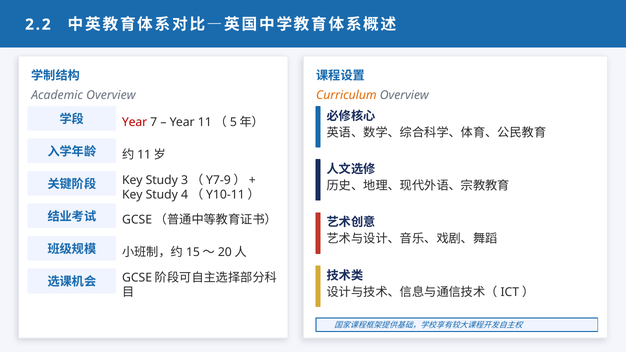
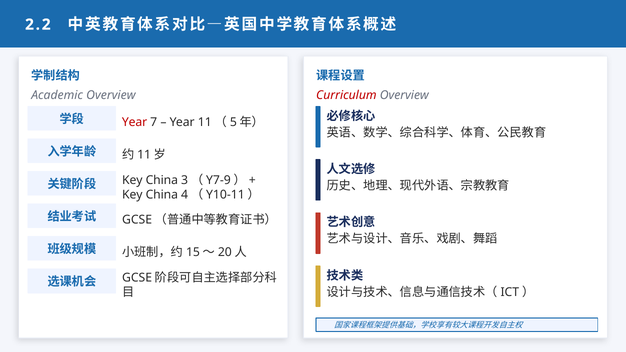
Curriculum colour: orange -> red
Study at (162, 180): Study -> China
Study at (162, 195): Study -> China
